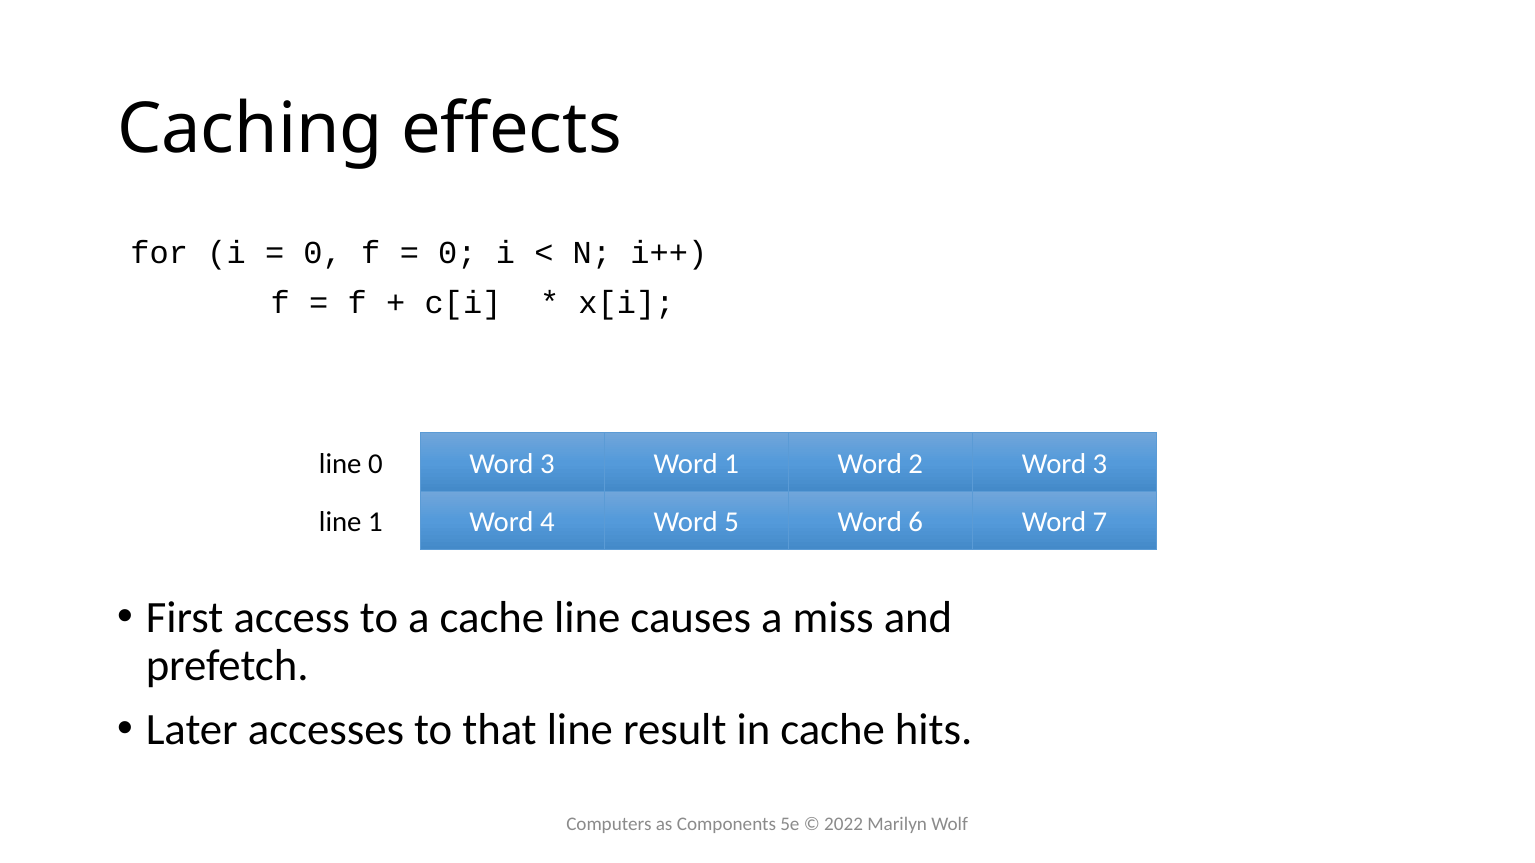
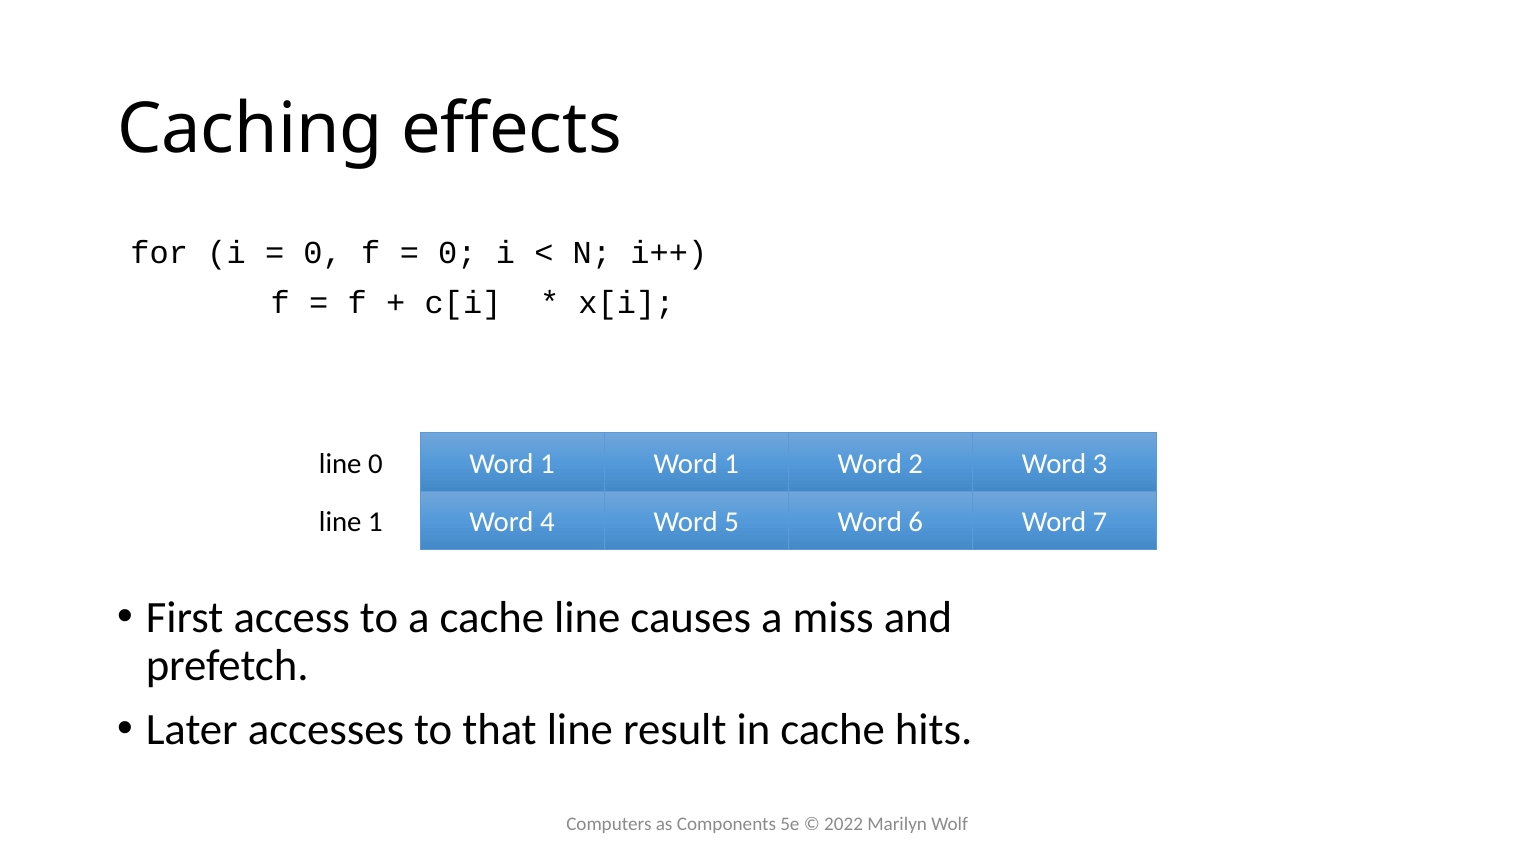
3 at (547, 464): 3 -> 1
